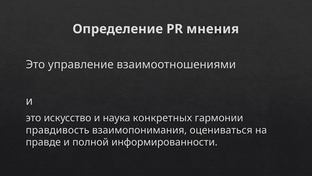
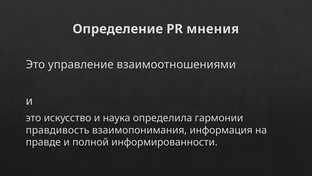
конкретных: конкретных -> определила
оцениваться: оцениваться -> информация
